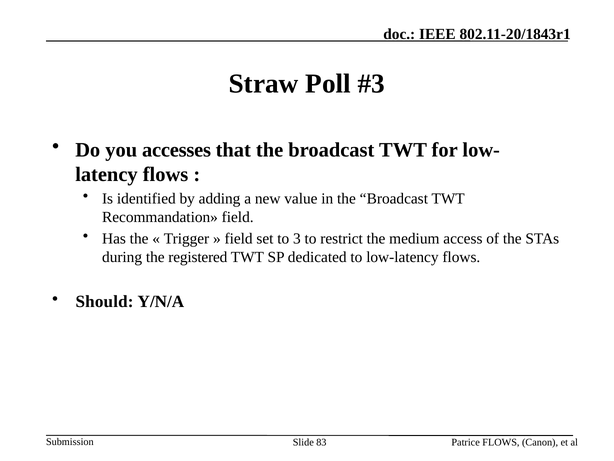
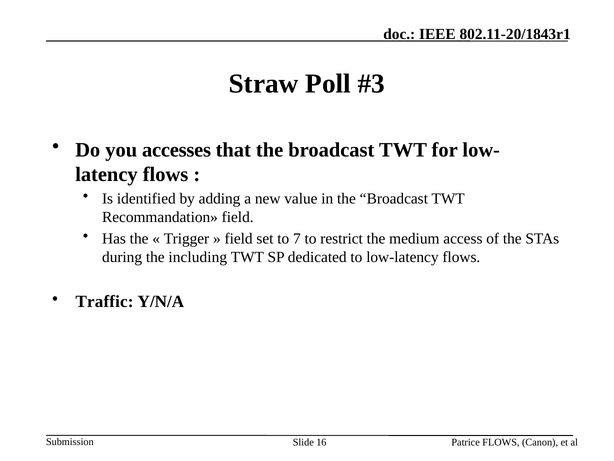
3: 3 -> 7
registered: registered -> including
Should: Should -> Traffic
83: 83 -> 16
